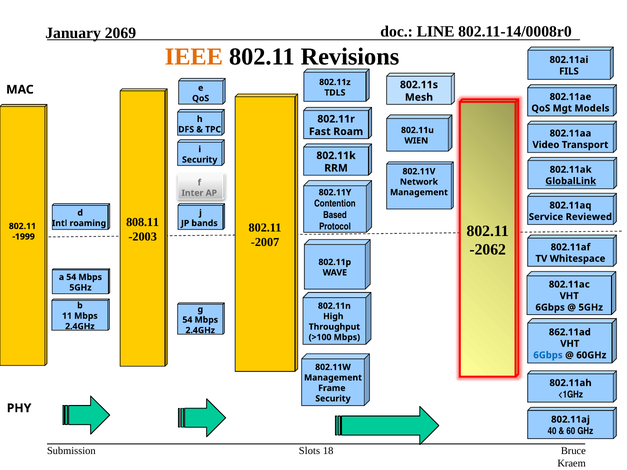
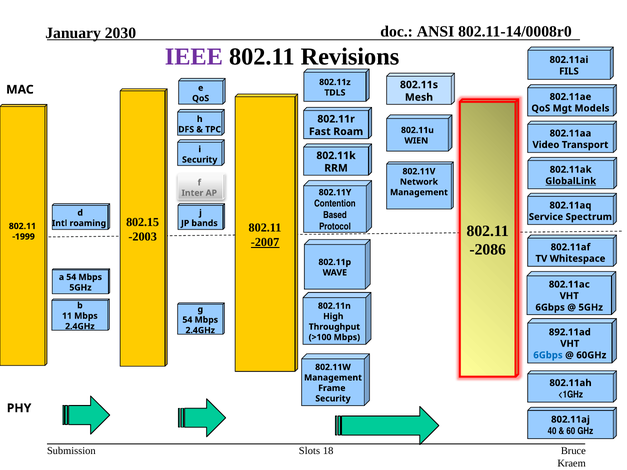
LINE: LINE -> ANSI
2069: 2069 -> 2030
IEEE colour: orange -> purple
Reviewed: Reviewed -> Spectrum
808.11: 808.11 -> 802.15
-2007 underline: none -> present
-2062: -2062 -> -2086
862.11ad: 862.11ad -> 892.11ad
